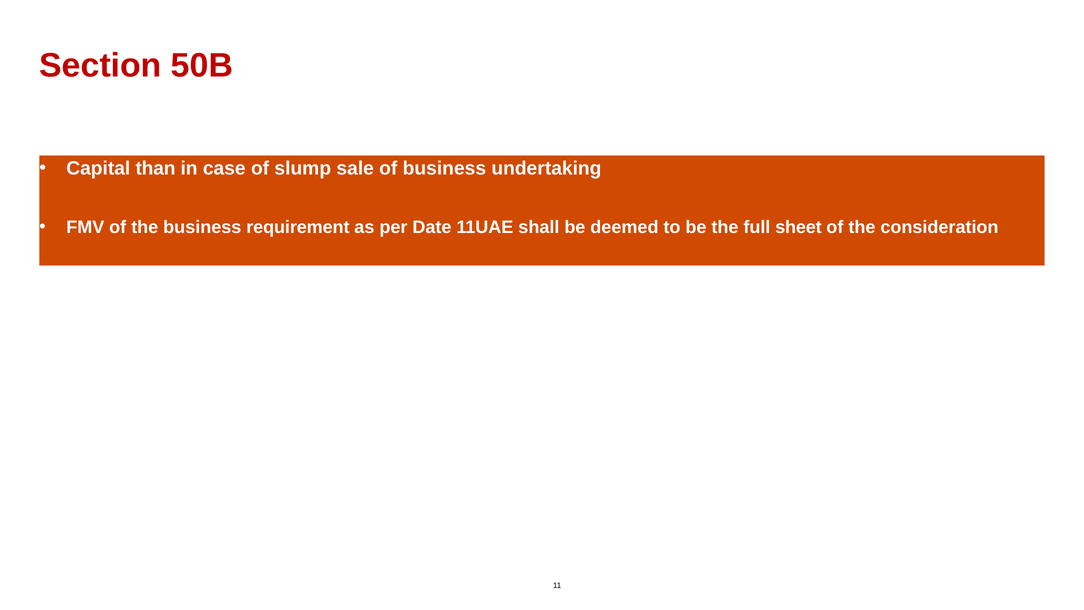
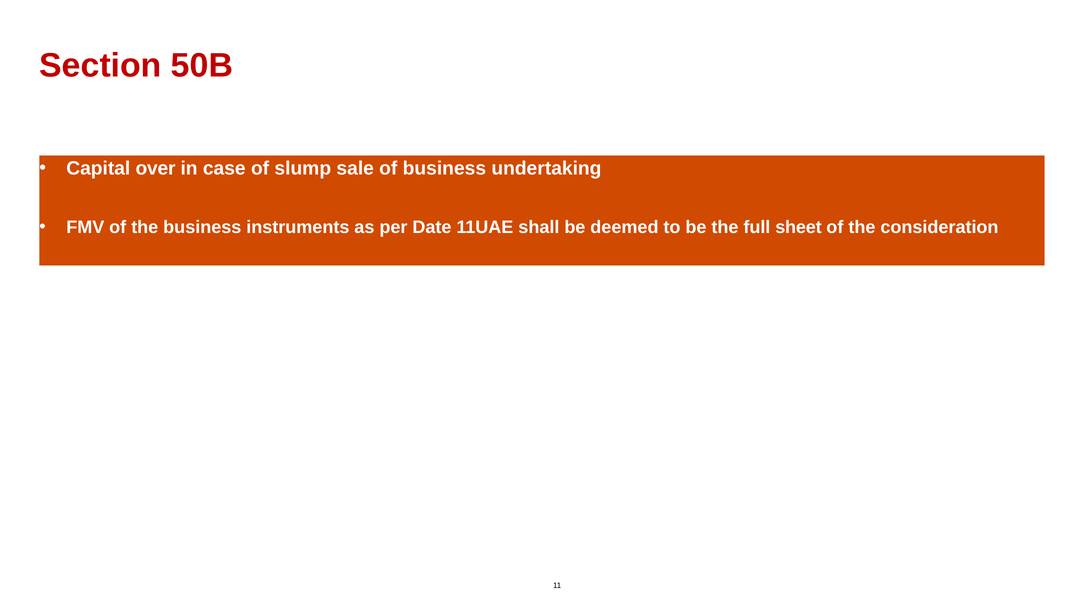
than: than -> over
requirement: requirement -> instruments
